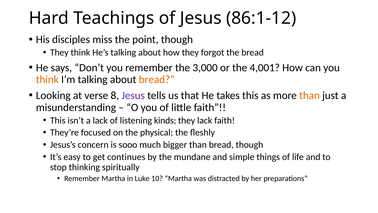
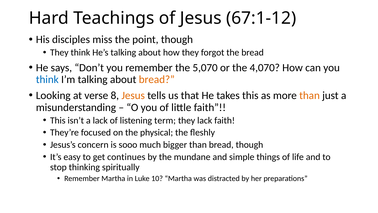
86:1-12: 86:1-12 -> 67:1-12
3,000: 3,000 -> 5,070
4,001: 4,001 -> 4,070
think at (47, 79) colour: orange -> blue
Jesus at (133, 95) colour: purple -> orange
kinds: kinds -> term
